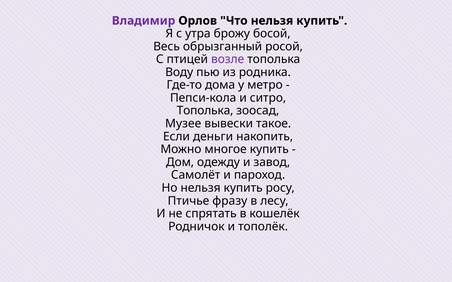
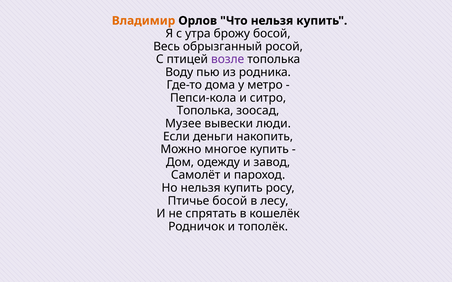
Владимир colour: purple -> orange
такое: такое -> люди
Птичье фразу: фразу -> босой
